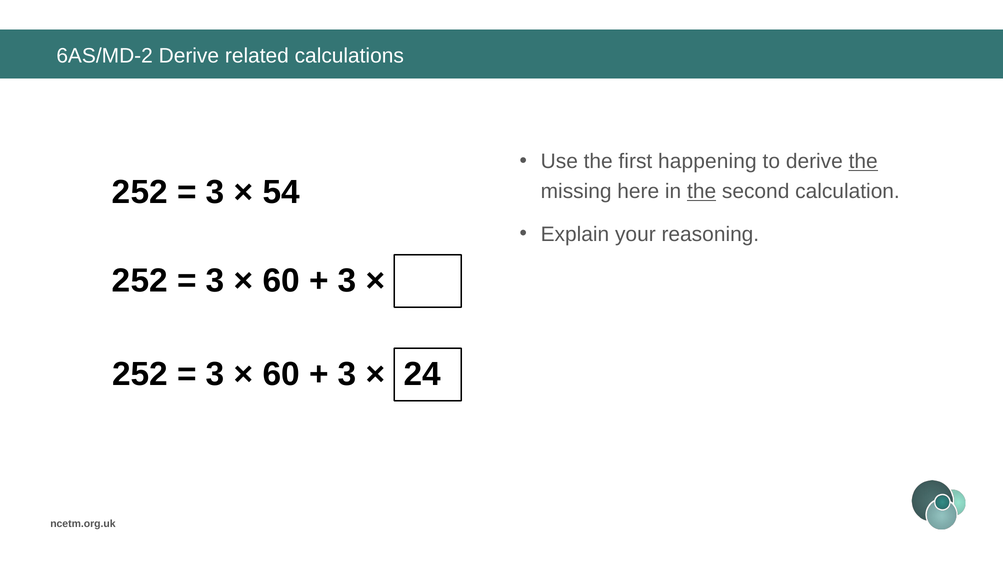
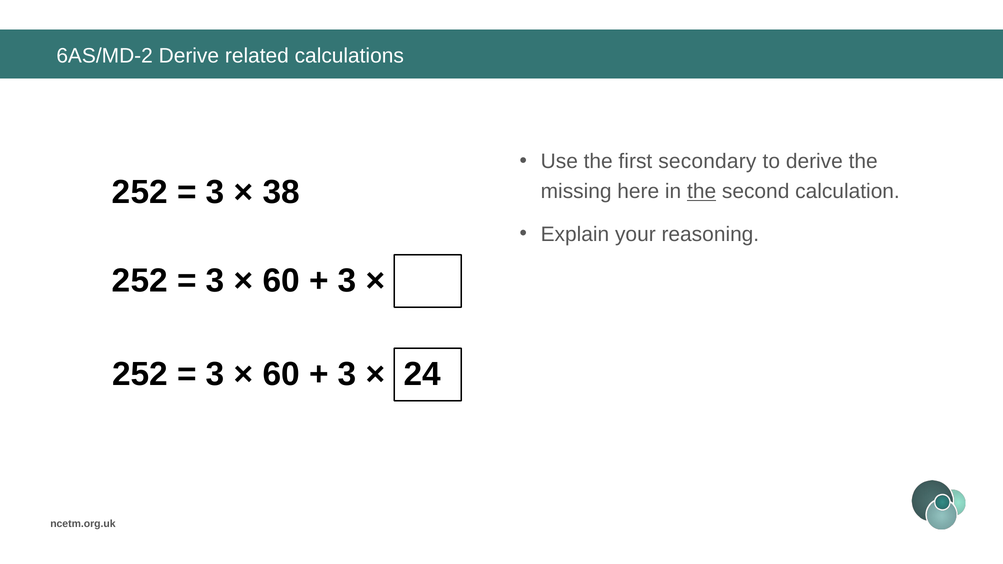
happening: happening -> secondary
the at (863, 162) underline: present -> none
54: 54 -> 38
